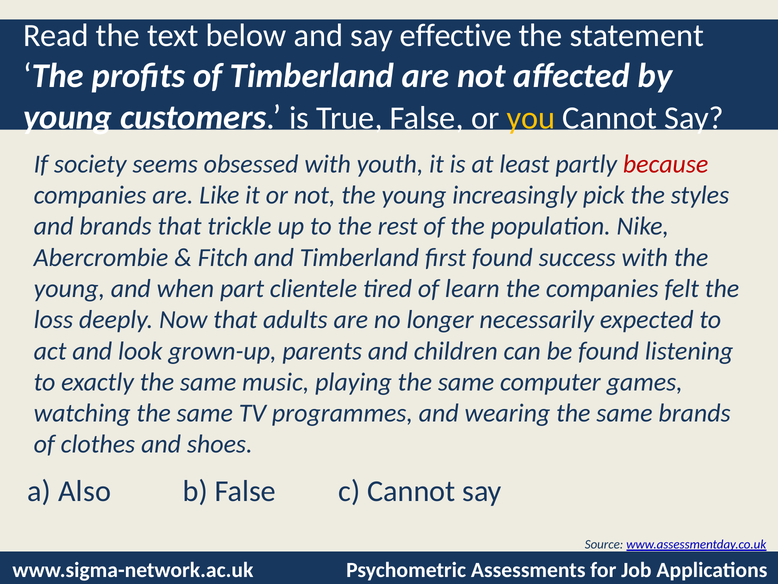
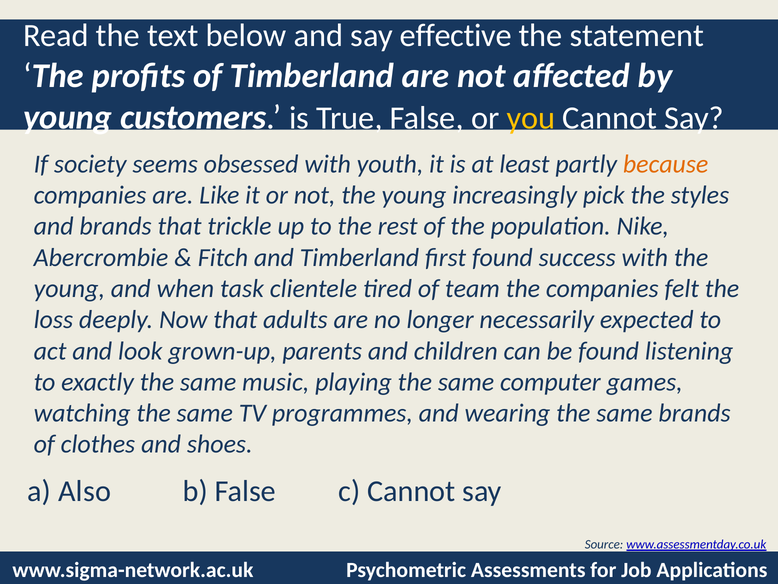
because colour: red -> orange
part: part -> task
learn: learn -> team
